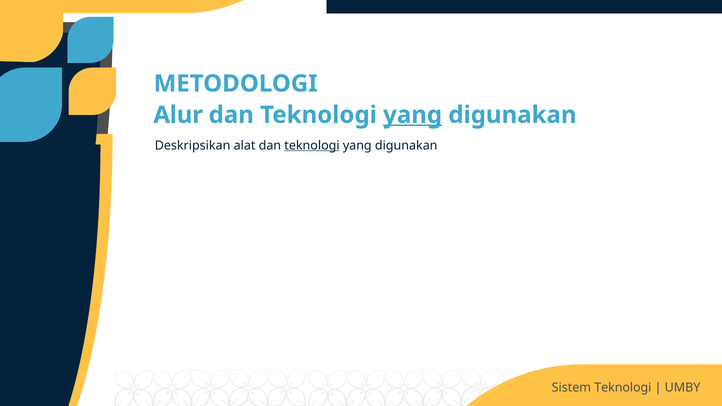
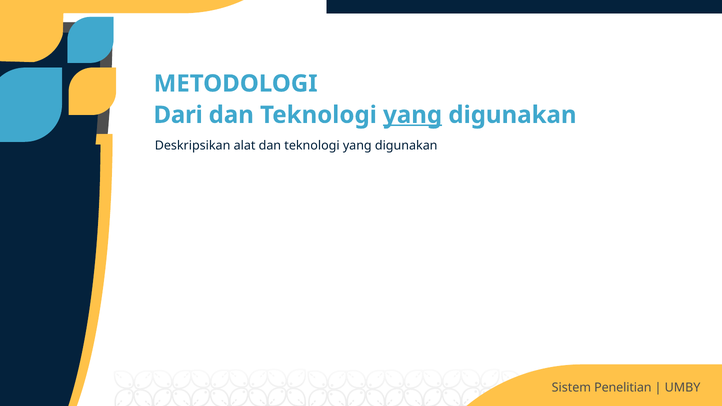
Alur: Alur -> Dari
teknologi at (312, 145) underline: present -> none
Sistem Teknologi: Teknologi -> Penelitian
